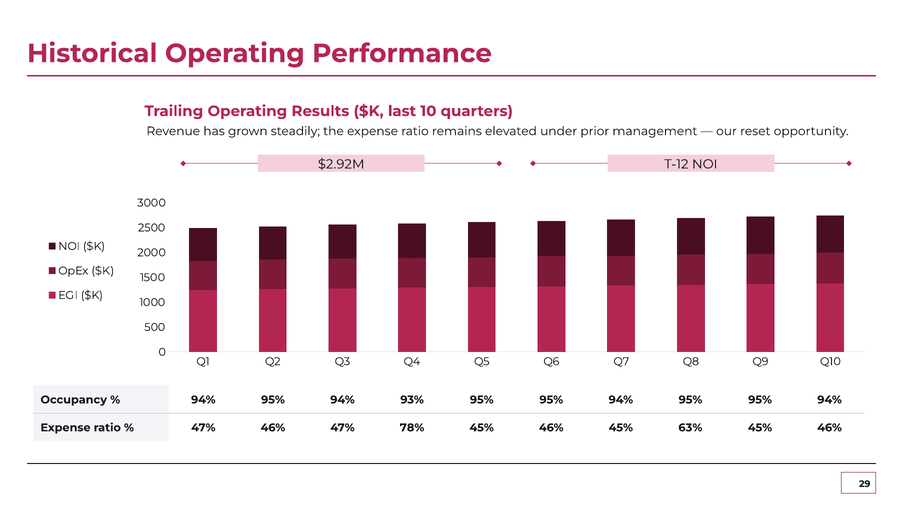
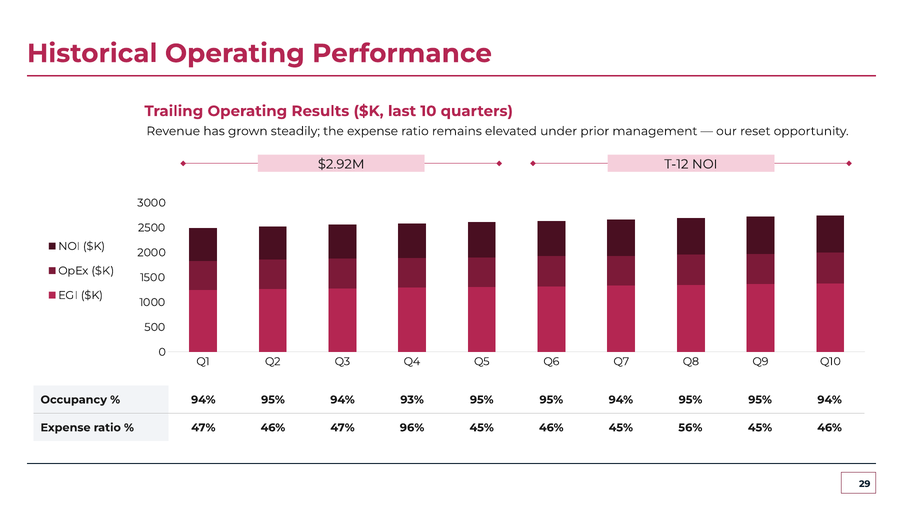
78%: 78% -> 96%
63%: 63% -> 56%
